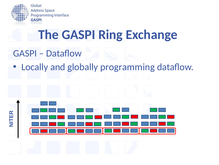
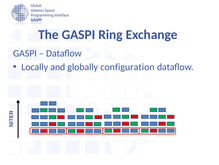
programming: programming -> configuration
